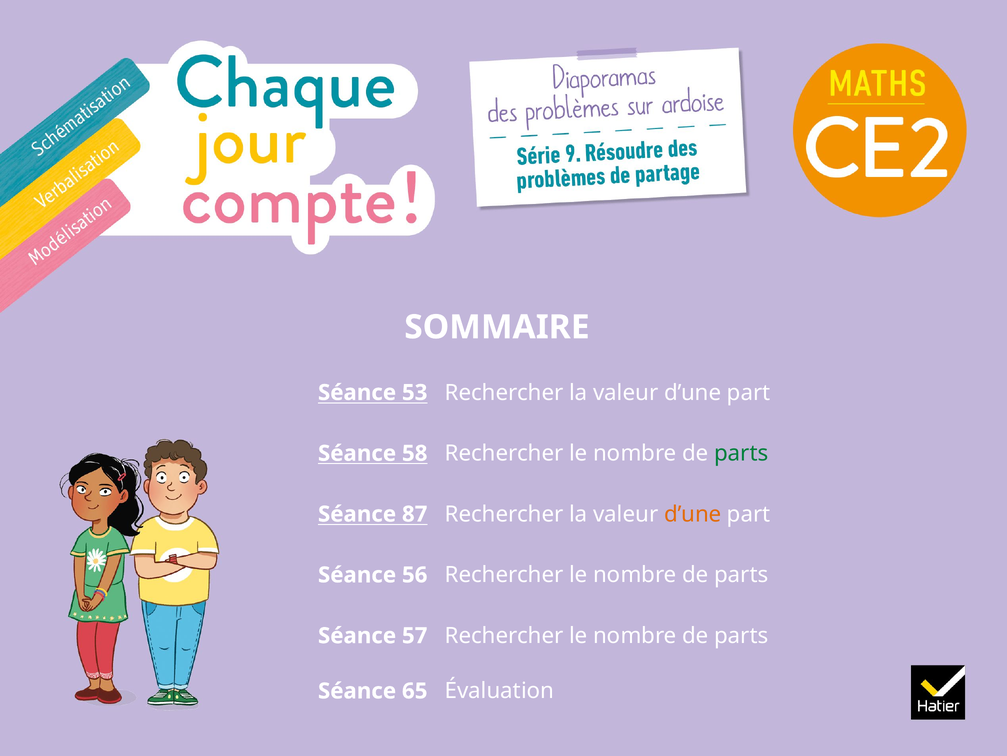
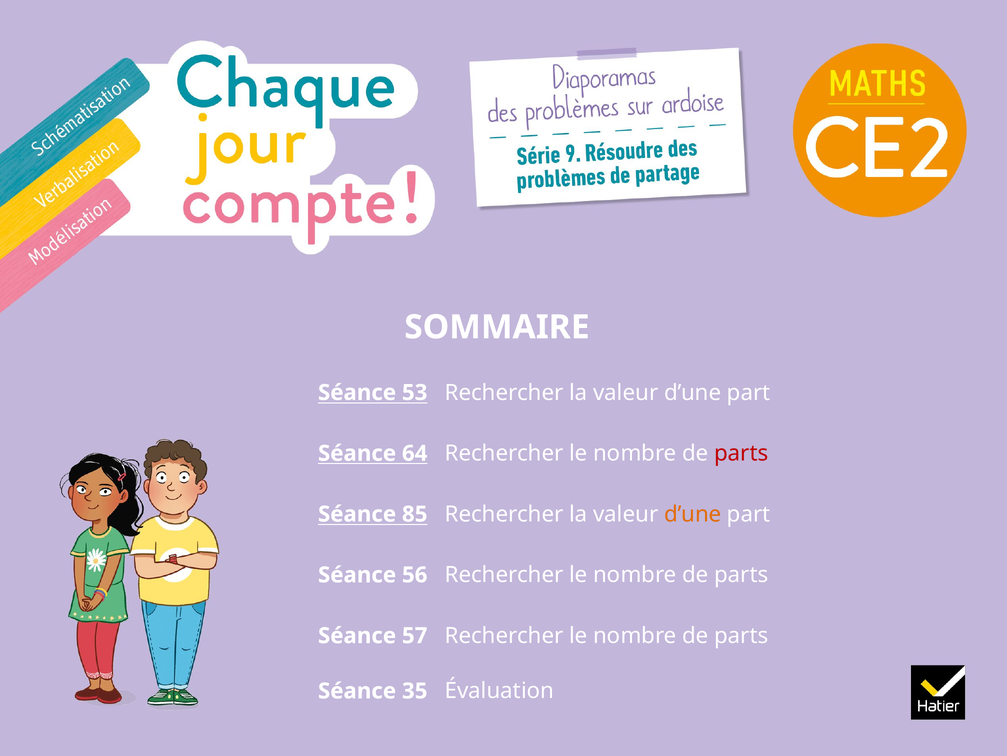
58: 58 -> 64
parts at (741, 453) colour: green -> red
87: 87 -> 85
65: 65 -> 35
